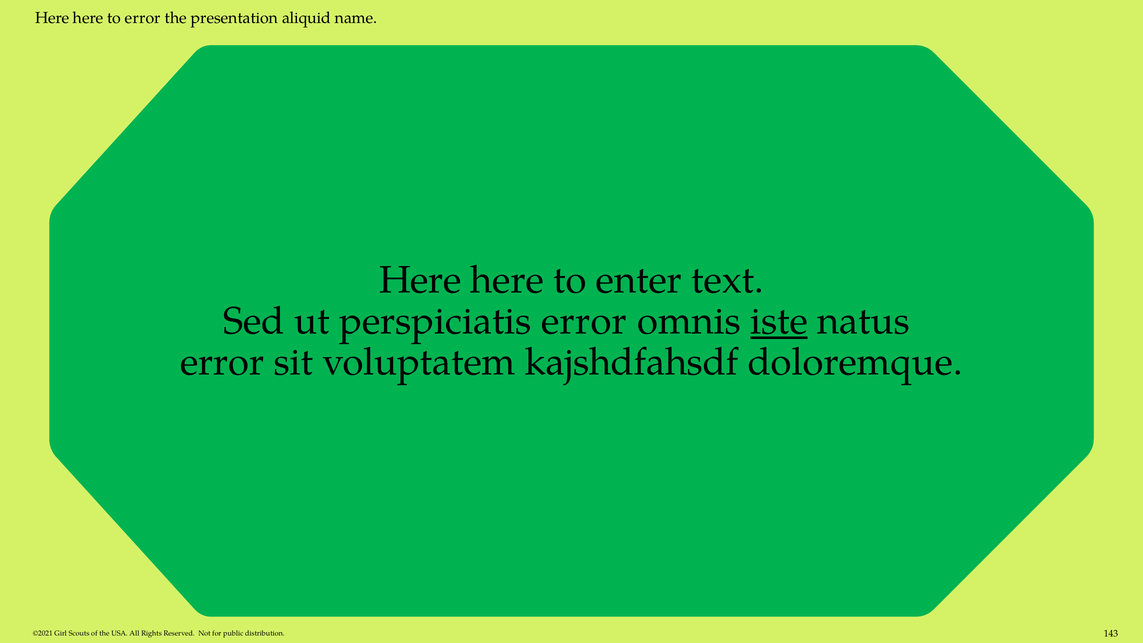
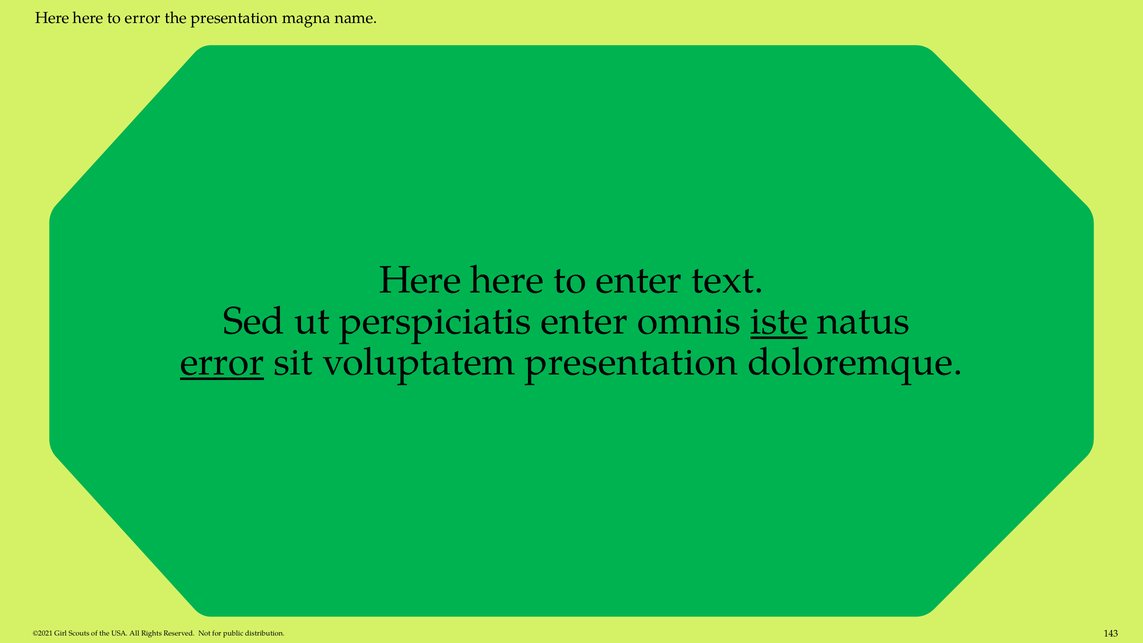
aliquid: aliquid -> magna
perspiciatis error: error -> enter
error at (222, 362) underline: none -> present
voluptatem kajshdfahsdf: kajshdfahsdf -> presentation
